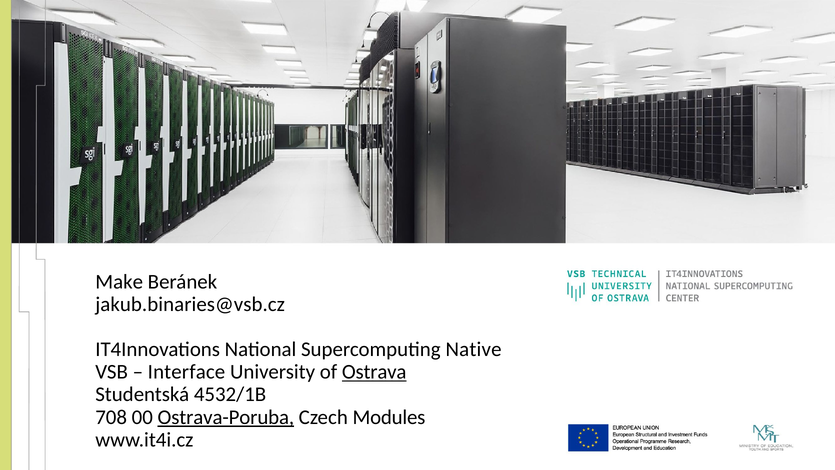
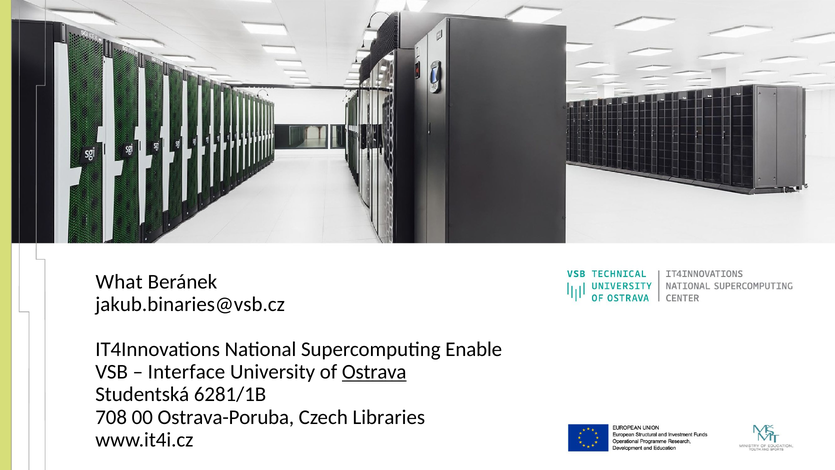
Make: Make -> What
Native: Native -> Enable
4532/1B: 4532/1B -> 6281/1B
Ostrava-Poruba underline: present -> none
Modules: Modules -> Libraries
